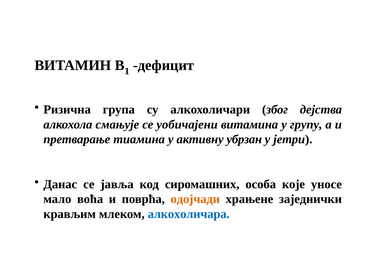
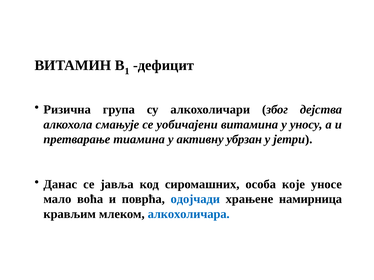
групу: групу -> уносу
одојчади colour: orange -> blue
заједнички: заједнички -> намирница
